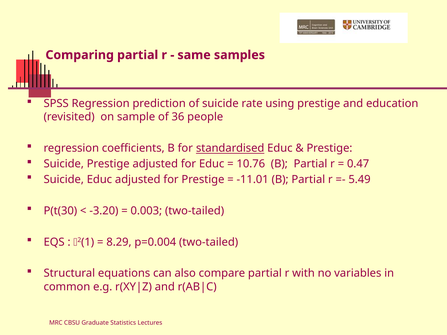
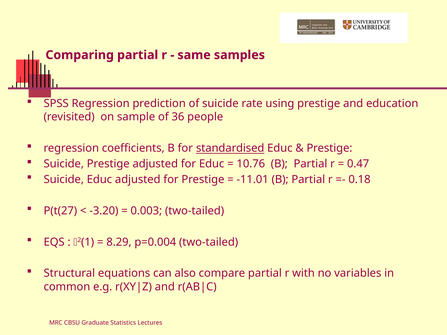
5.49: 5.49 -> 0.18
P(t(30: P(t(30 -> P(t(27
